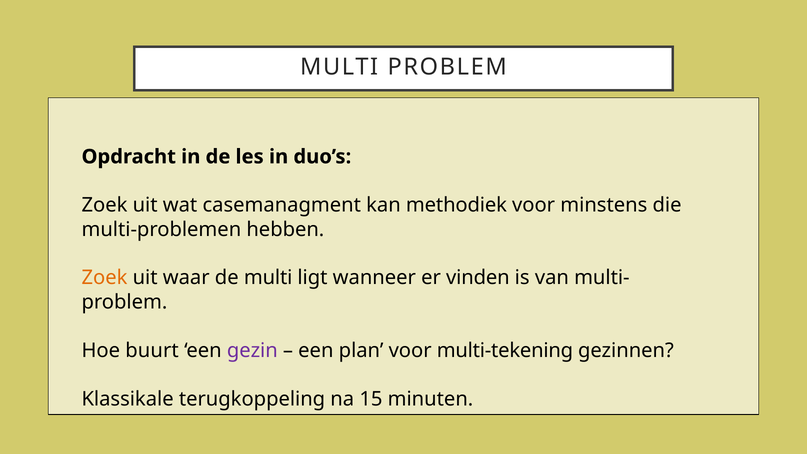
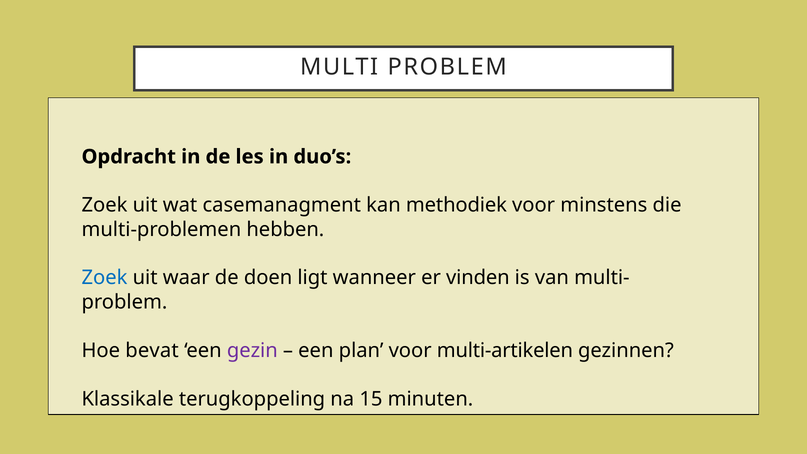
Zoek at (104, 278) colour: orange -> blue
de multi: multi -> doen
buurt: buurt -> bevat
multi-tekening: multi-tekening -> multi-artikelen
